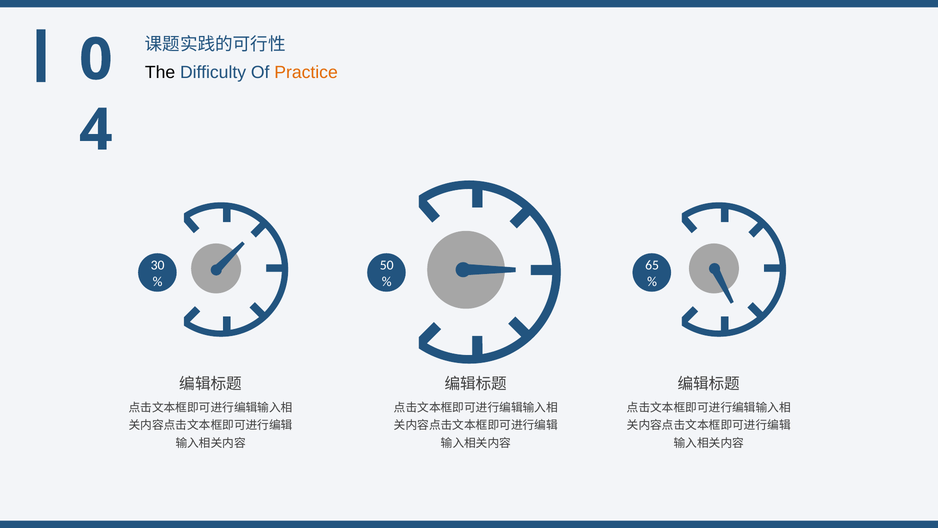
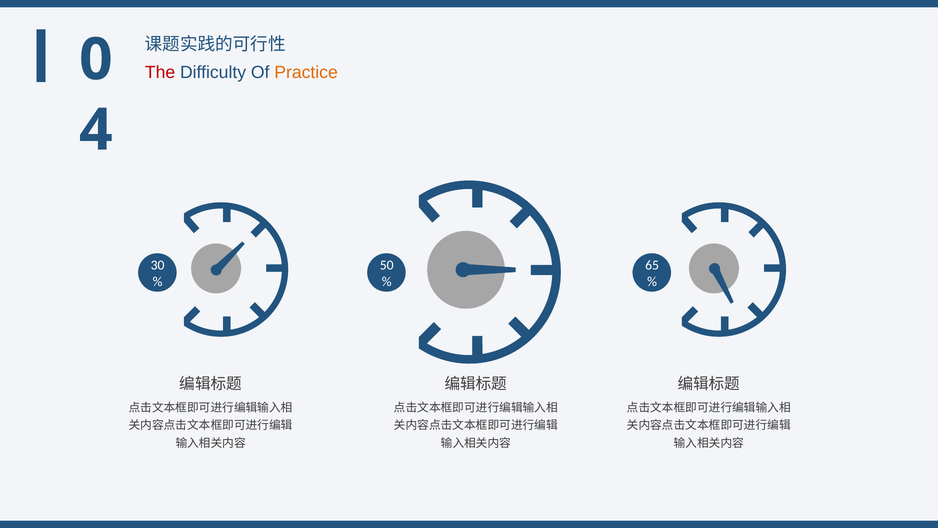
The colour: black -> red
